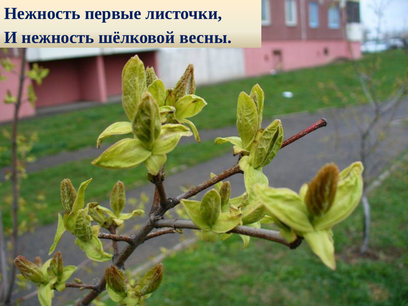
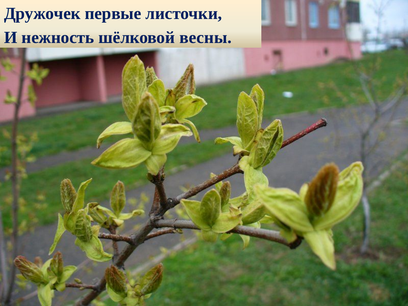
Нежность at (42, 13): Нежность -> Дружочек
